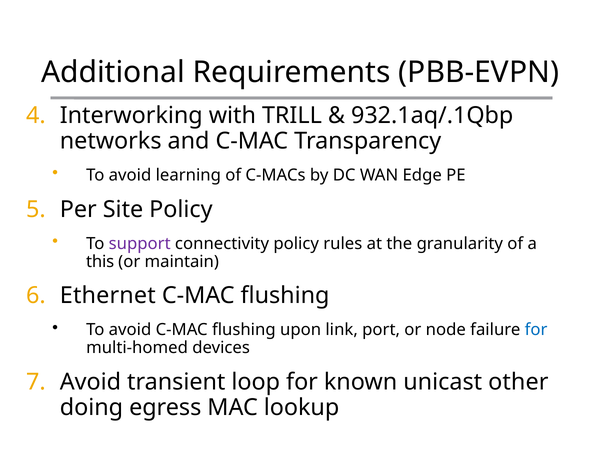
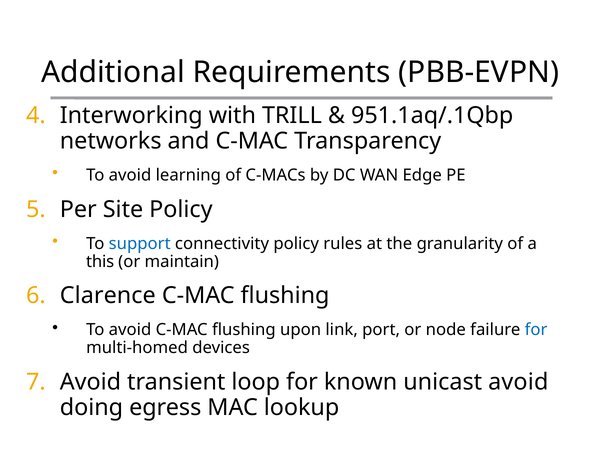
932.1aq/.1Qbp: 932.1aq/.1Qbp -> 951.1aq/.1Qbp
support colour: purple -> blue
Ethernet: Ethernet -> Clarence
unicast other: other -> avoid
